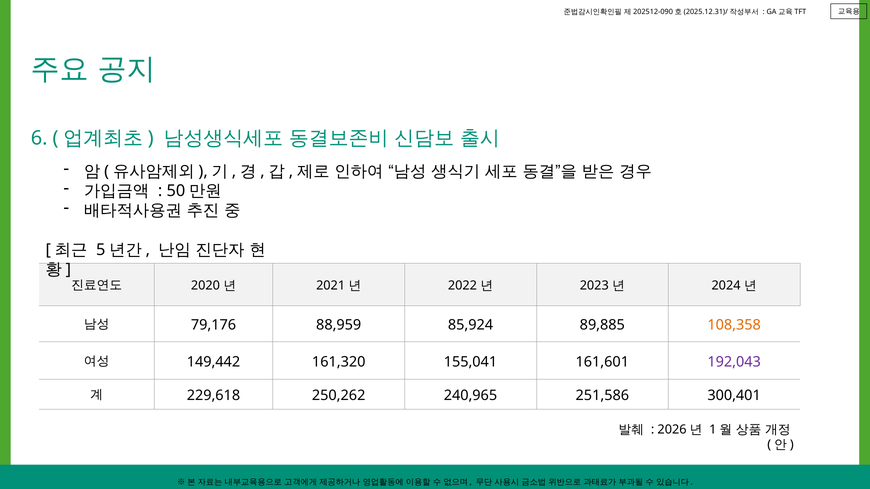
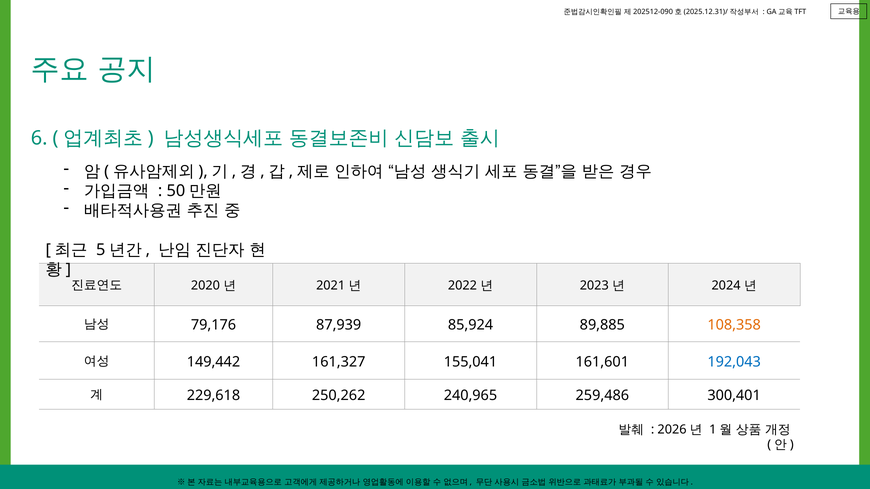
88,959: 88,959 -> 87,939
161,320: 161,320 -> 161,327
192,043 colour: purple -> blue
251,586: 251,586 -> 259,486
